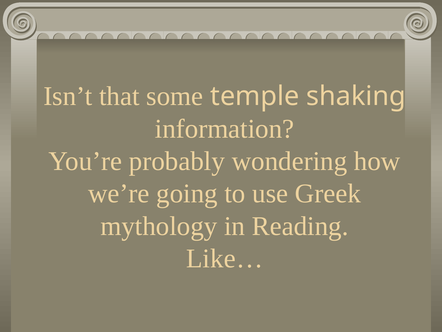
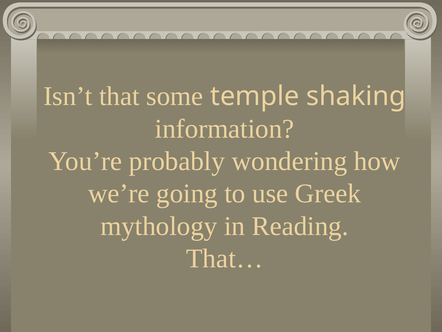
Like…: Like… -> That…
